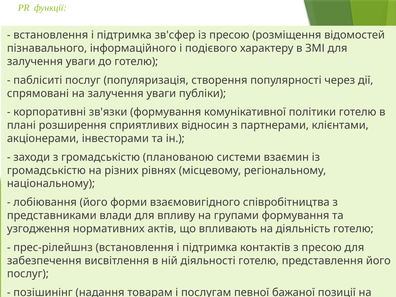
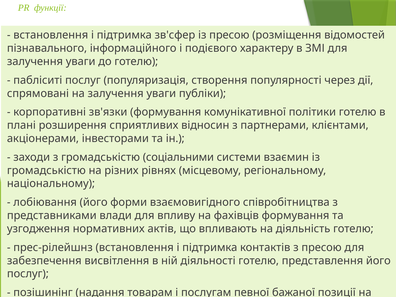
планованою: планованою -> соціальними
групами: групами -> фахівців
